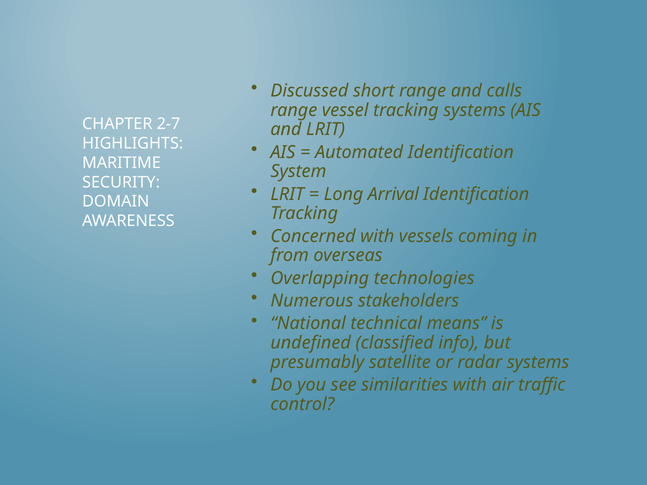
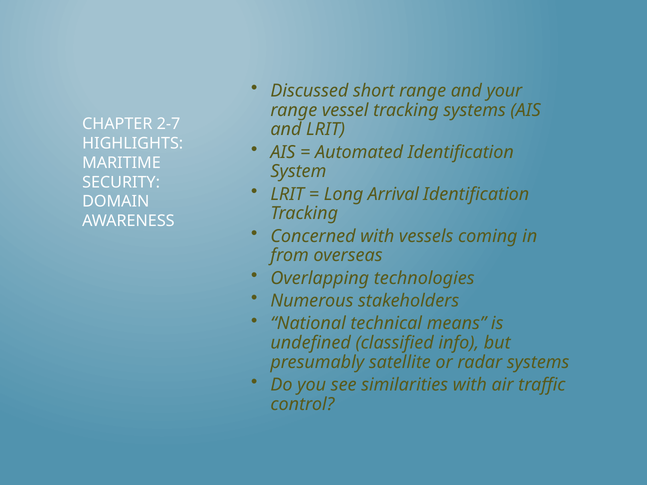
calls: calls -> your
